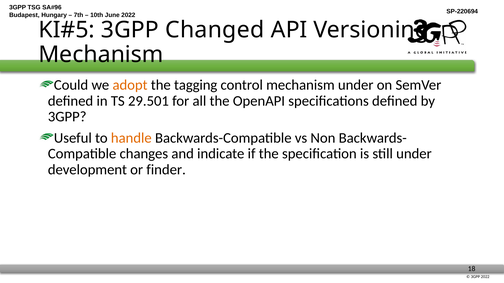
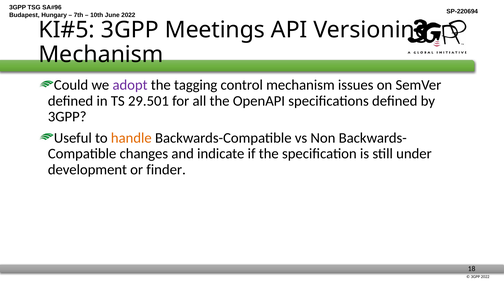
Changed: Changed -> Meetings
adopt colour: orange -> purple
mechanism under: under -> issues
